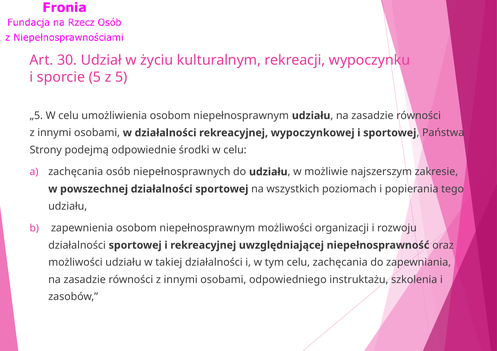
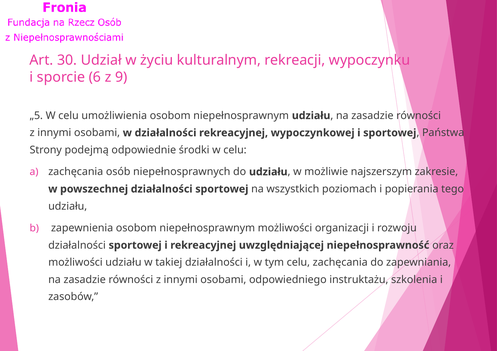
sporcie 5: 5 -> 6
z 5: 5 -> 9
